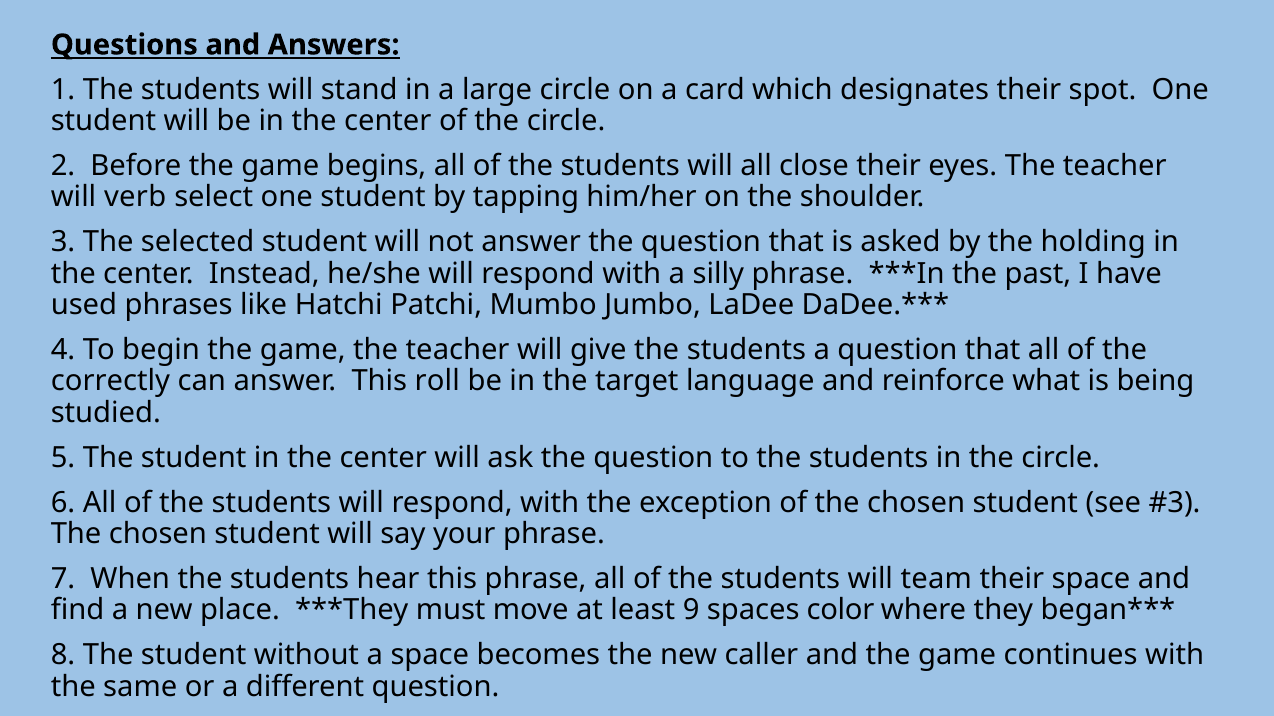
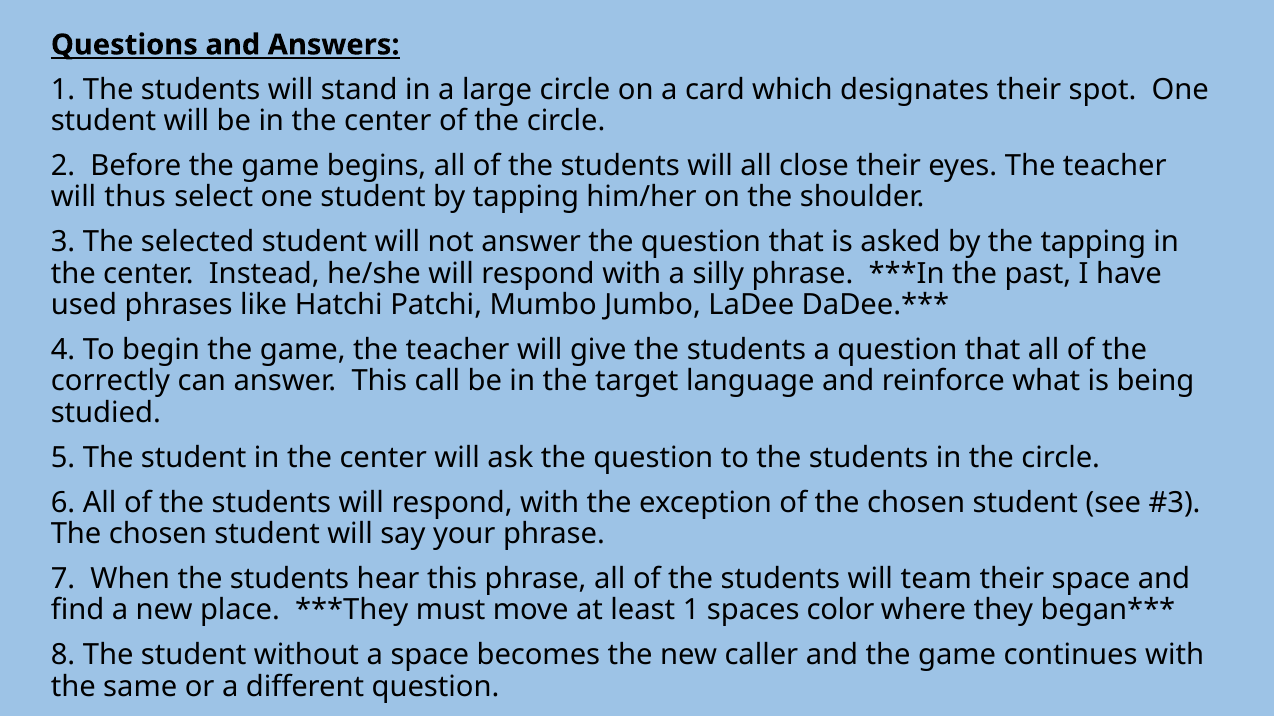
verb: verb -> thus
the holding: holding -> tapping
roll: roll -> call
least 9: 9 -> 1
